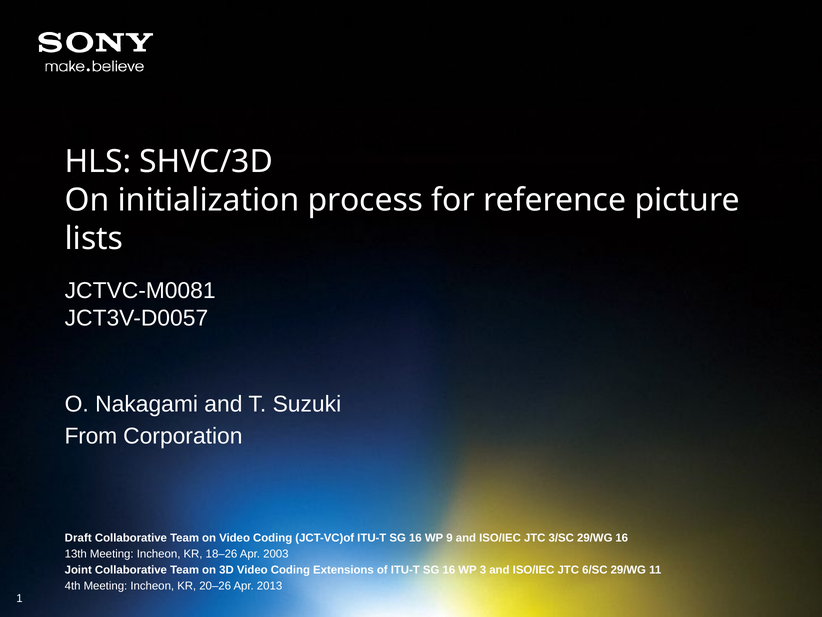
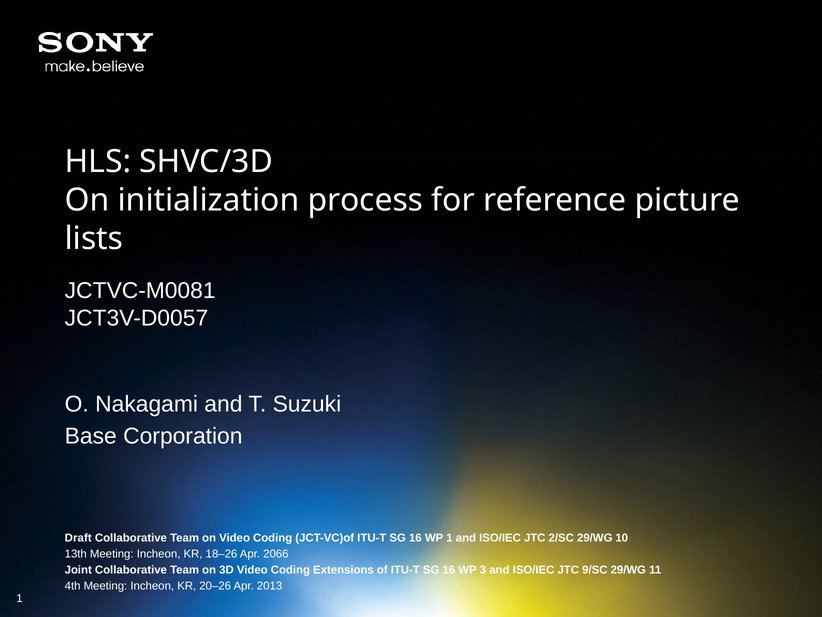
From: From -> Base
WP 9: 9 -> 1
3/SC: 3/SC -> 2/SC
29/WG 16: 16 -> 10
2003: 2003 -> 2066
6/SC: 6/SC -> 9/SC
